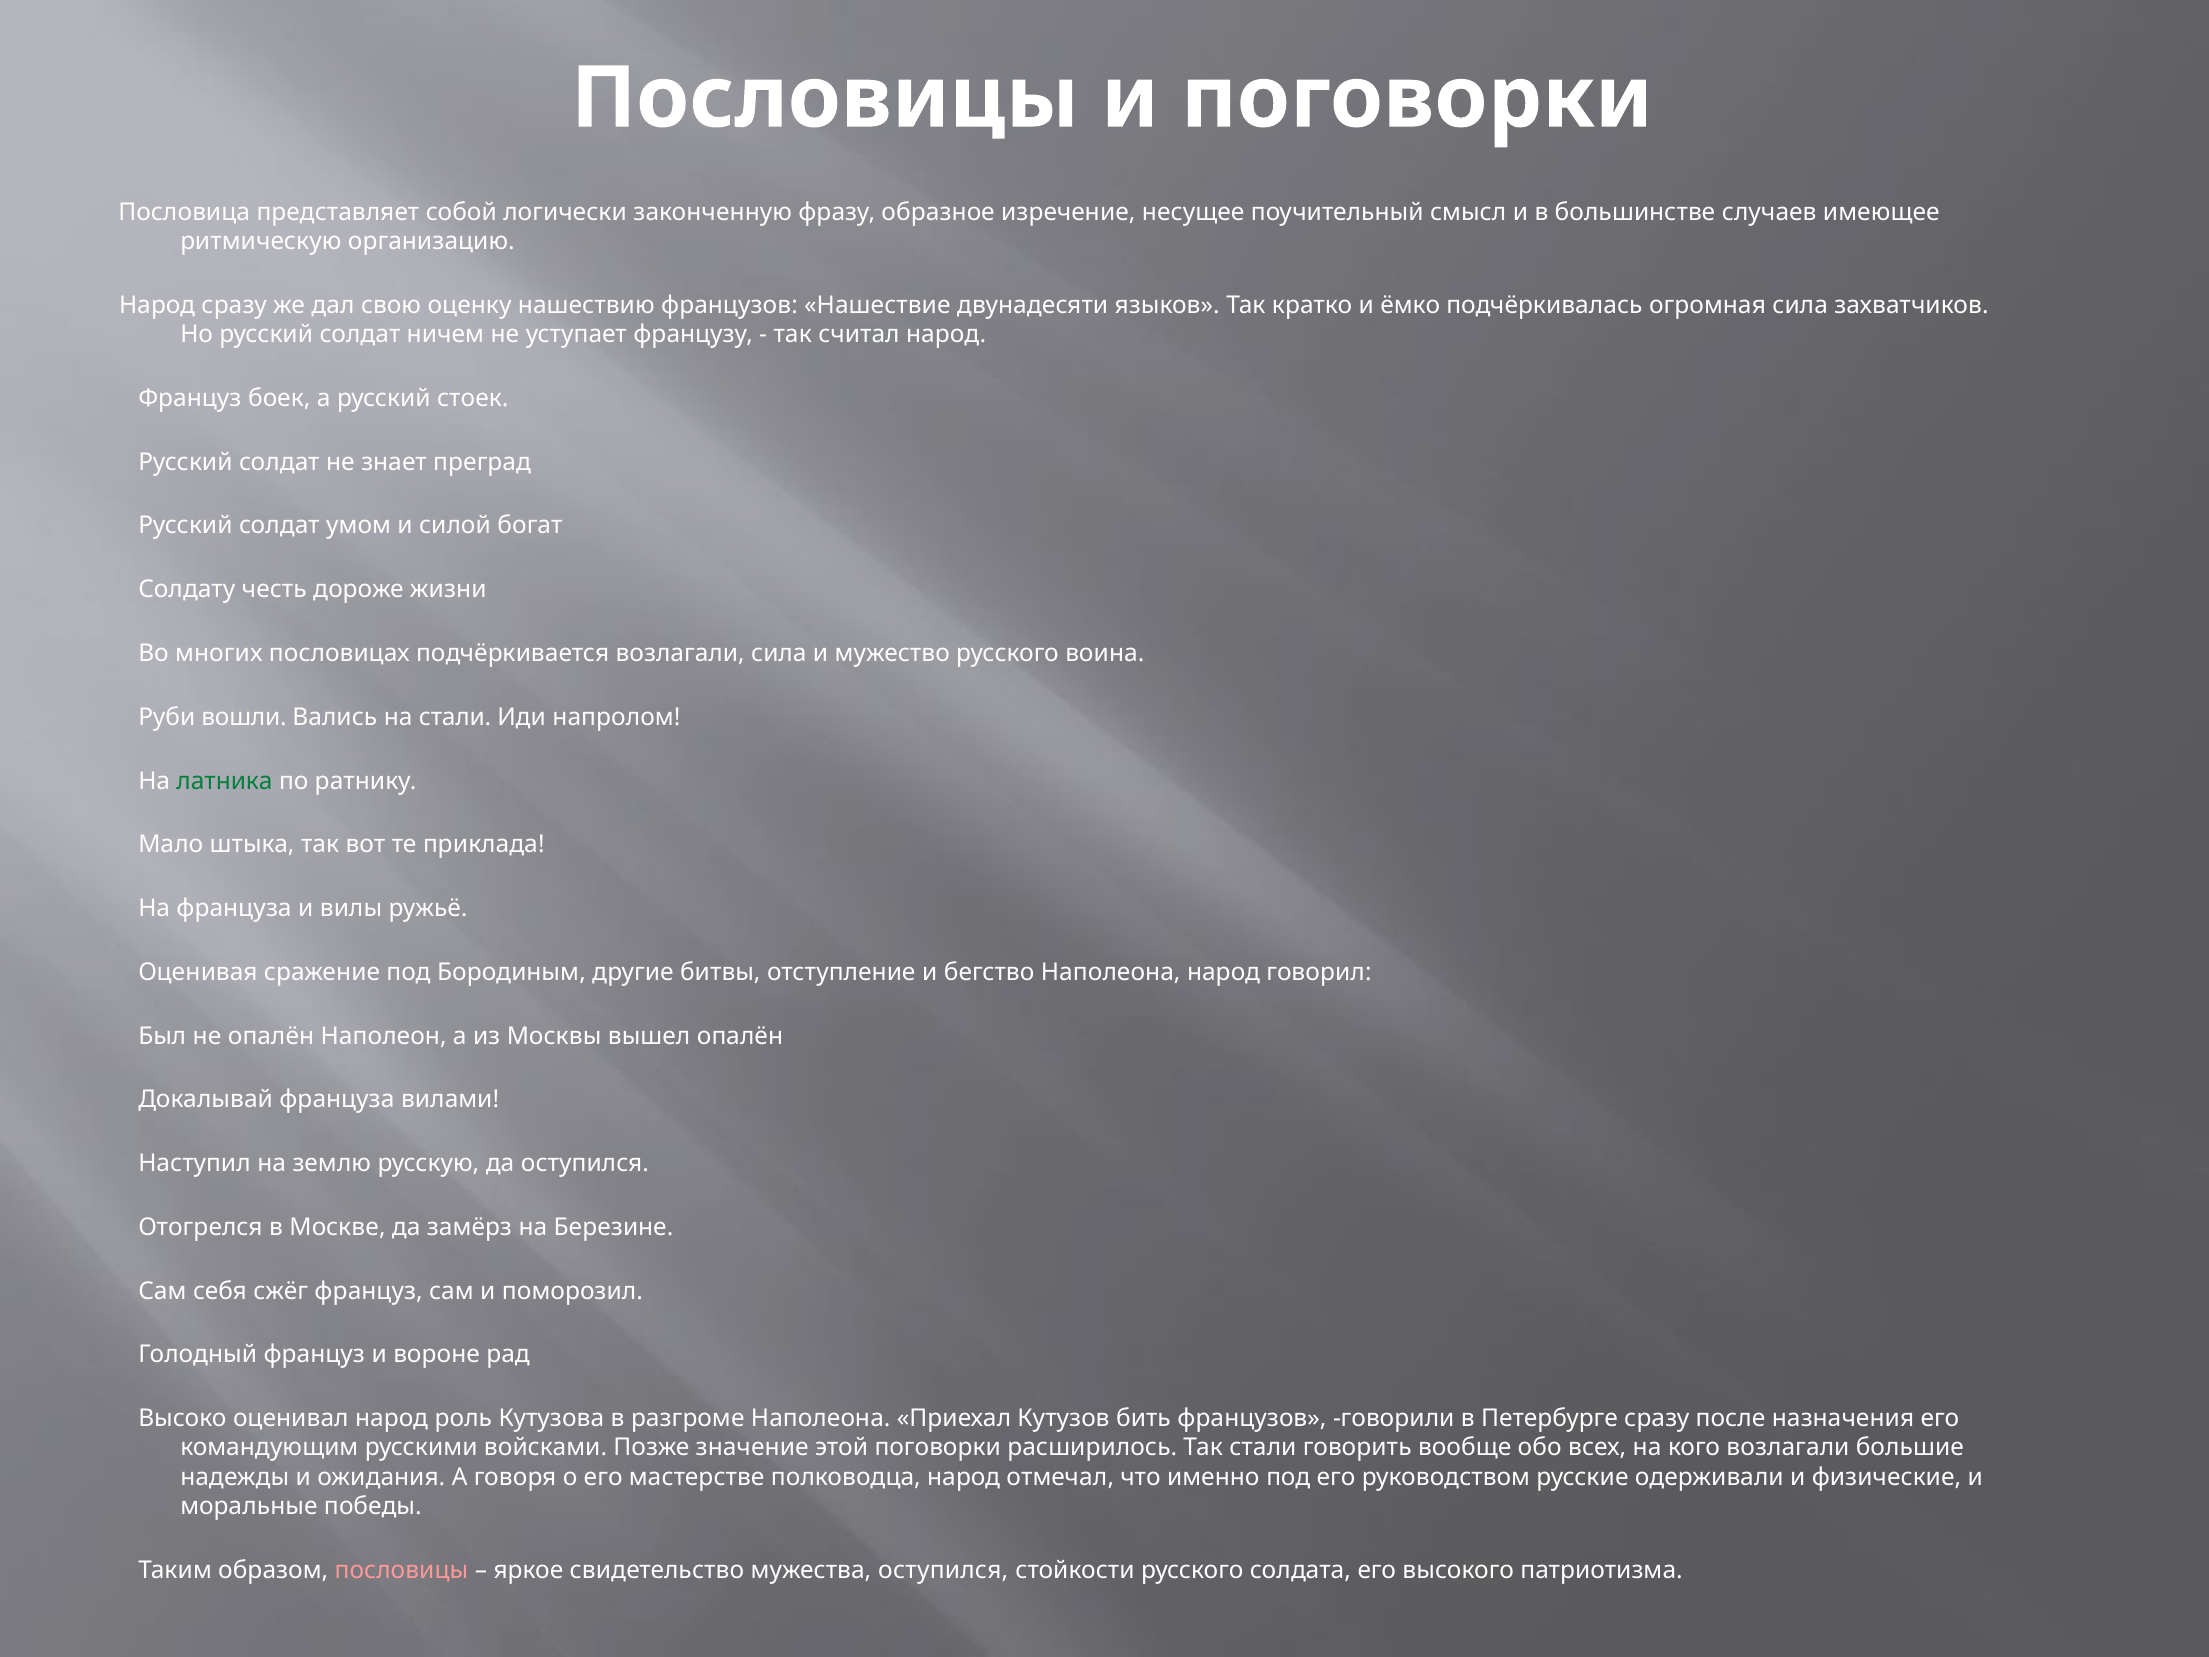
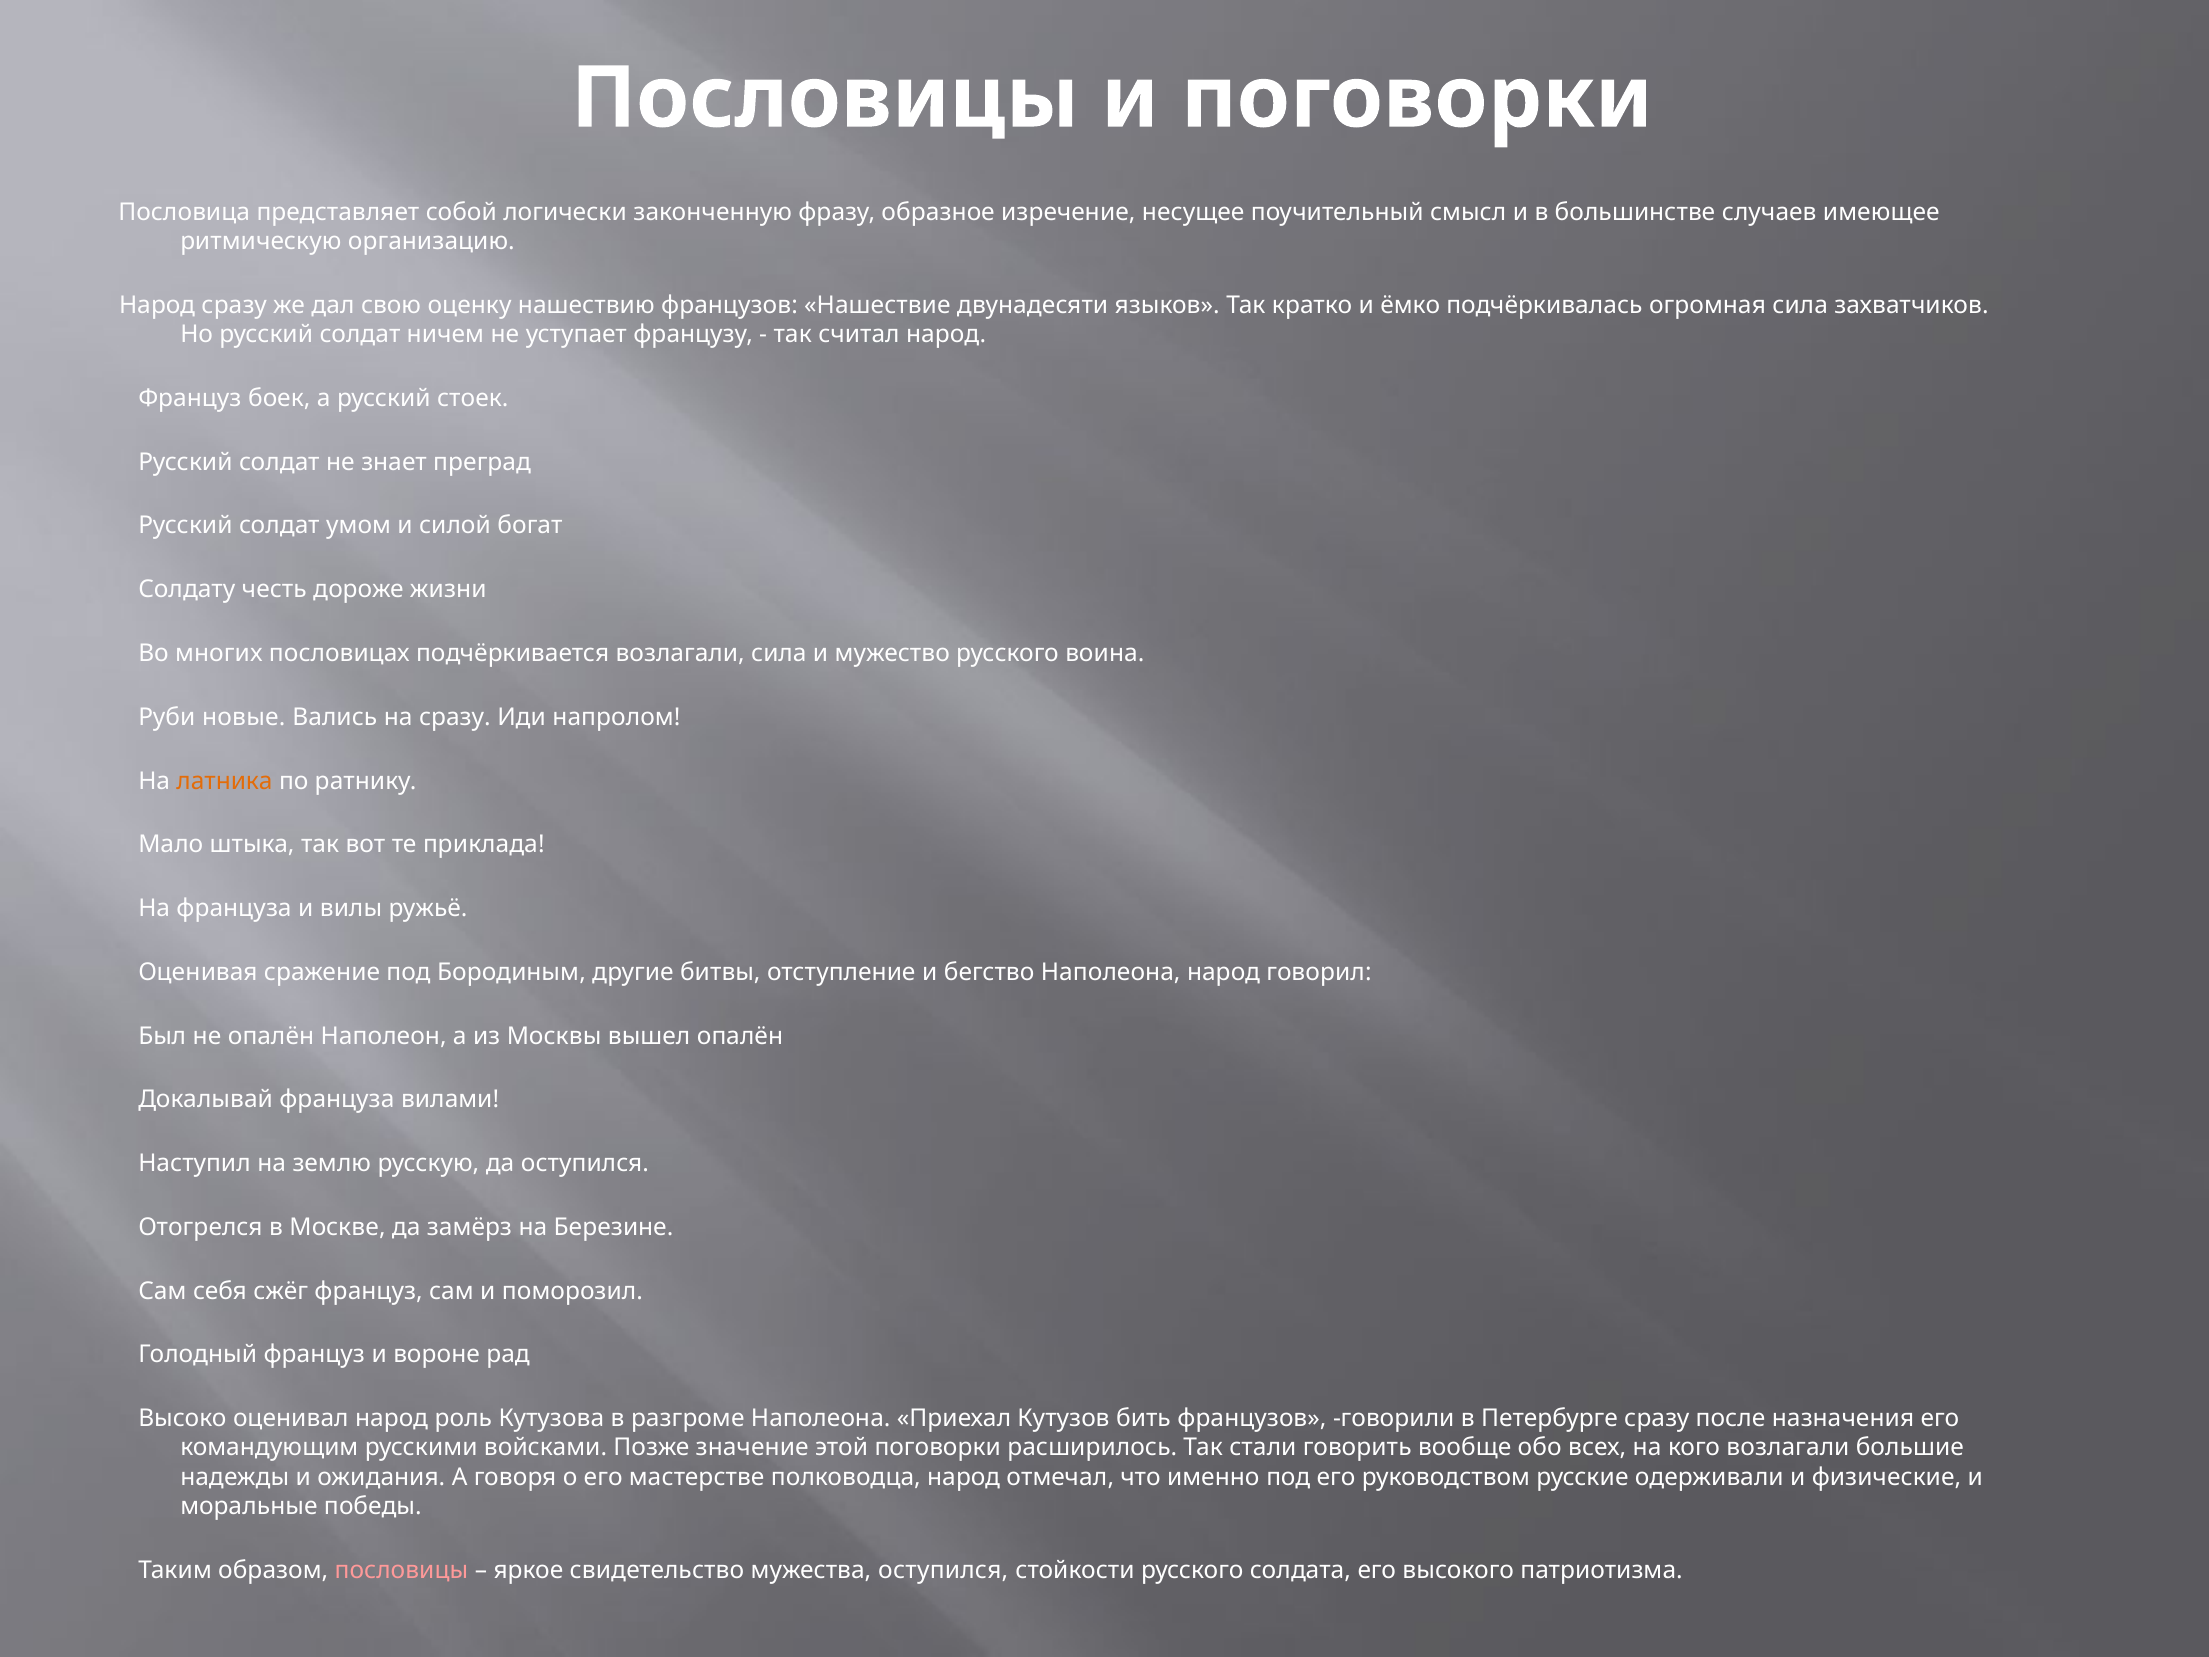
вошли: вошли -> новые
на стали: стали -> сразу
латника colour: green -> orange
